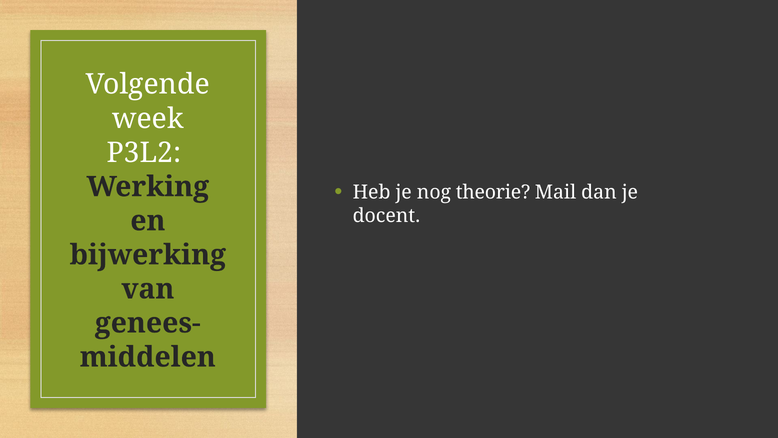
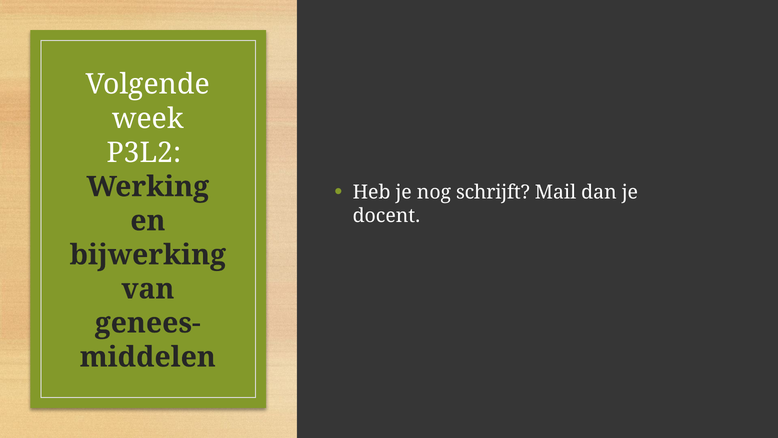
theorie: theorie -> schrijft
